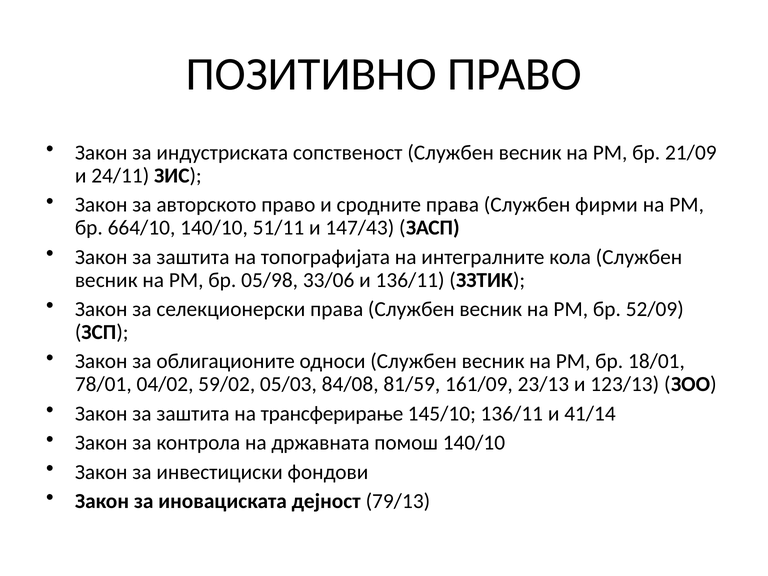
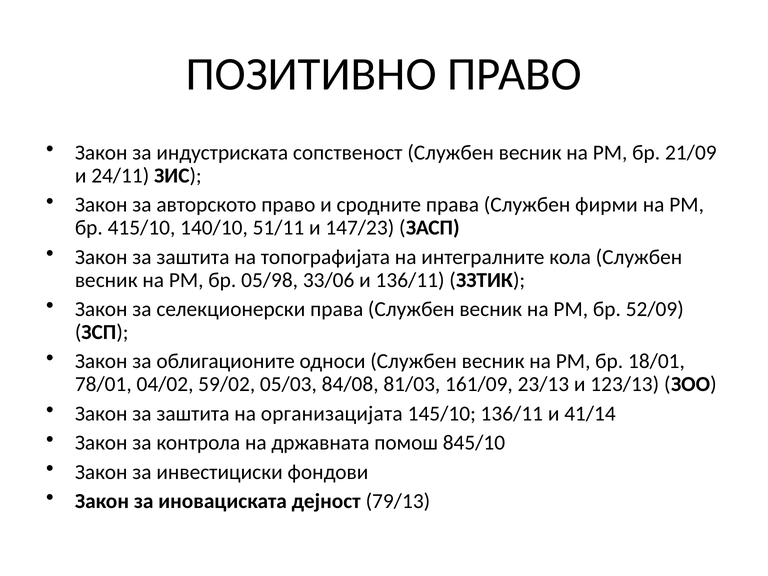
664/10: 664/10 -> 415/10
147/43: 147/43 -> 147/23
81/59: 81/59 -> 81/03
трансферирање: трансферирање -> организацијата
помош 140/10: 140/10 -> 845/10
